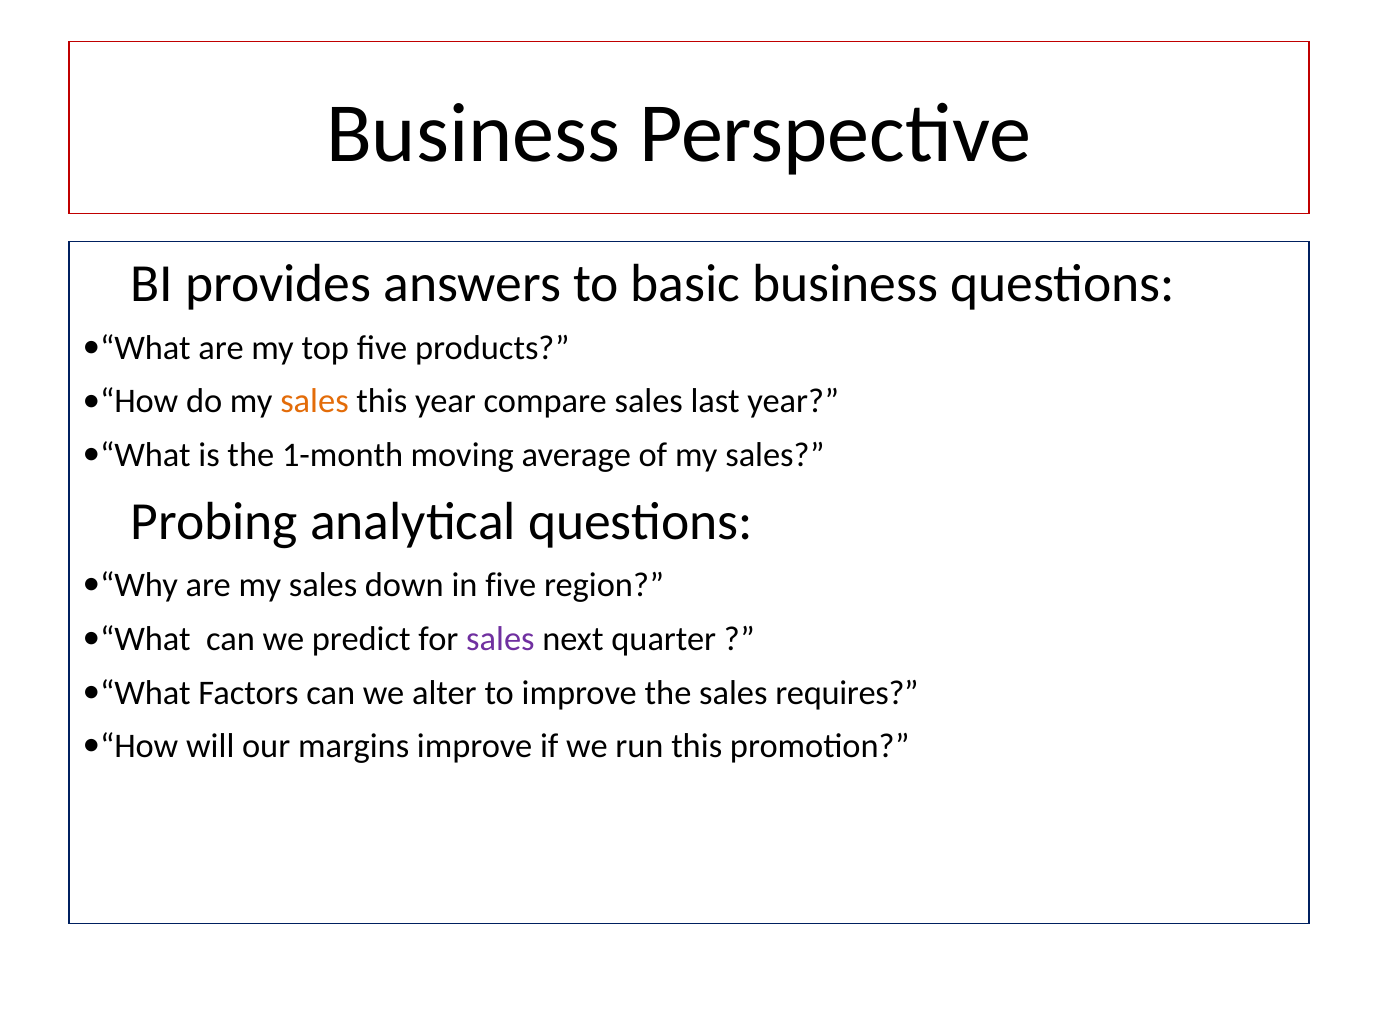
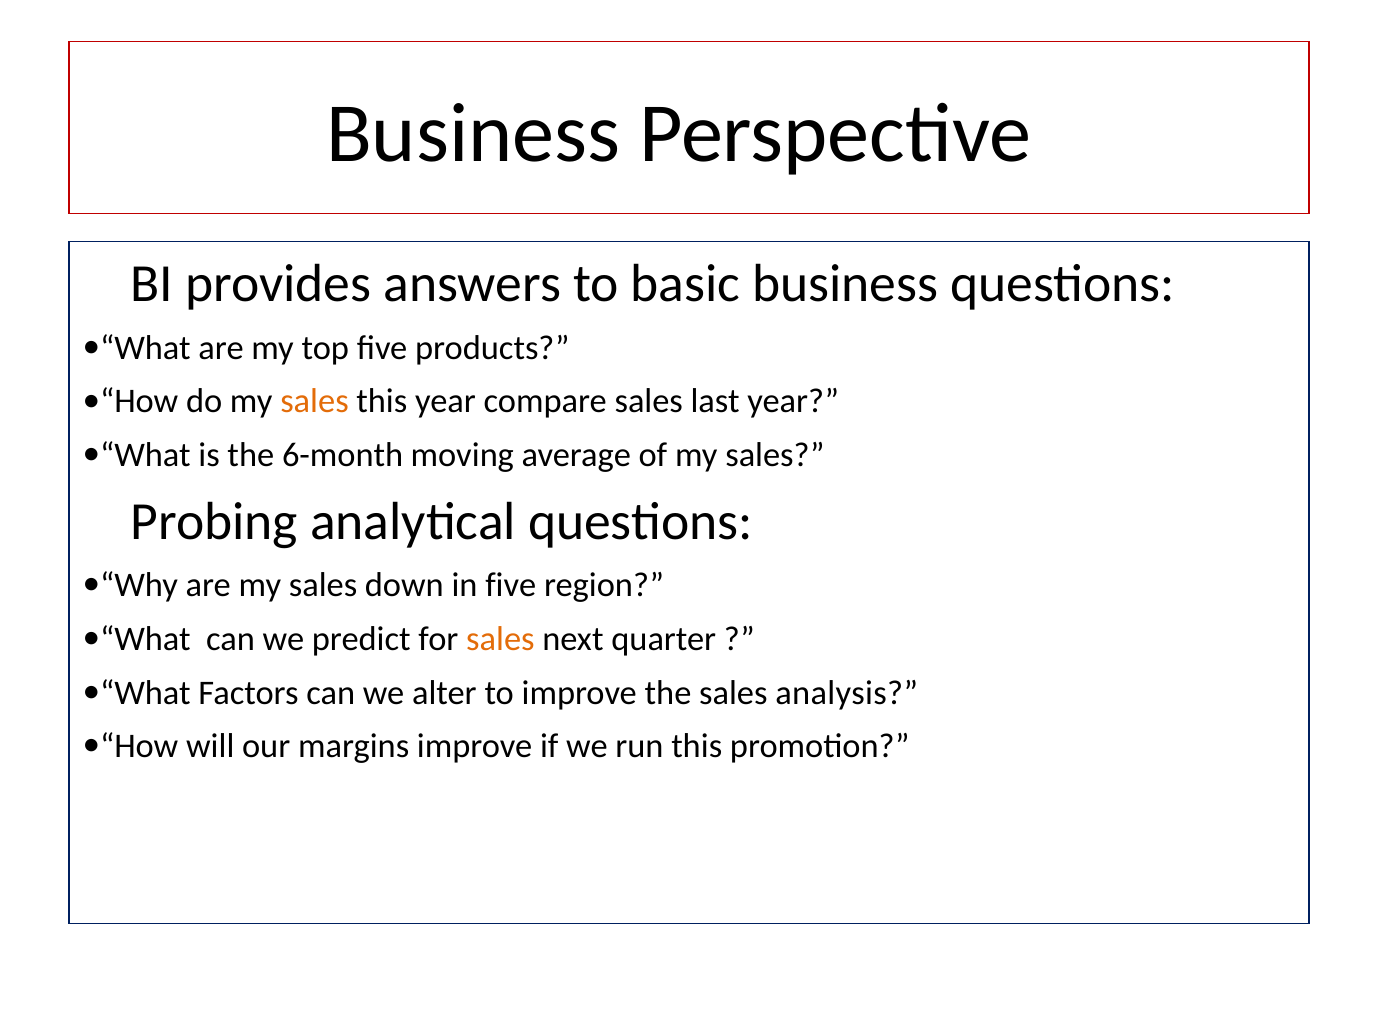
1-month: 1-month -> 6-month
sales at (500, 639) colour: purple -> orange
requires: requires -> analysis
